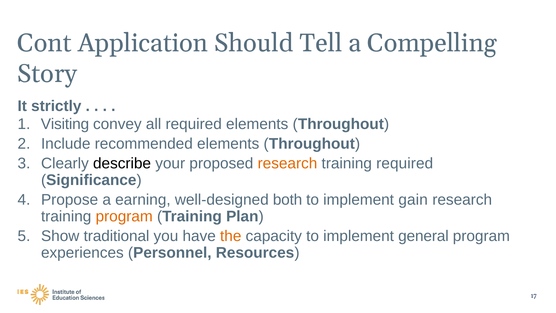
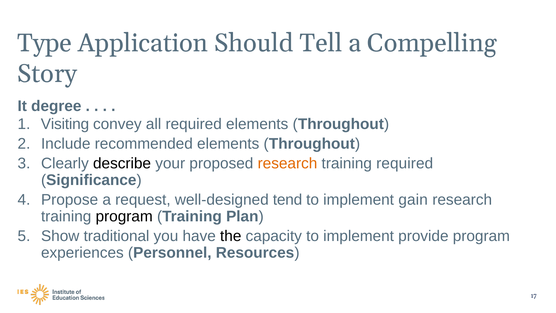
Cont: Cont -> Type
strictly: strictly -> degree
earning: earning -> request
both: both -> tend
program at (124, 216) colour: orange -> black
the colour: orange -> black
general: general -> provide
